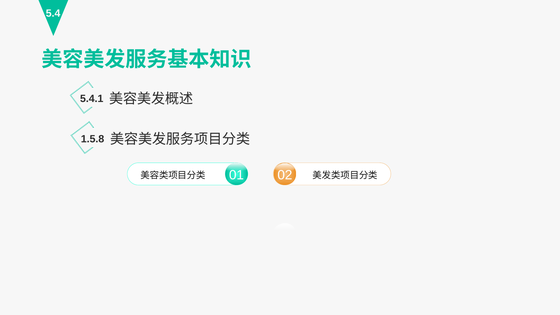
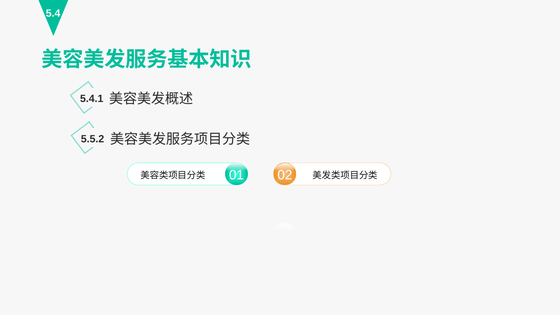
1.5.8: 1.5.8 -> 5.5.2
